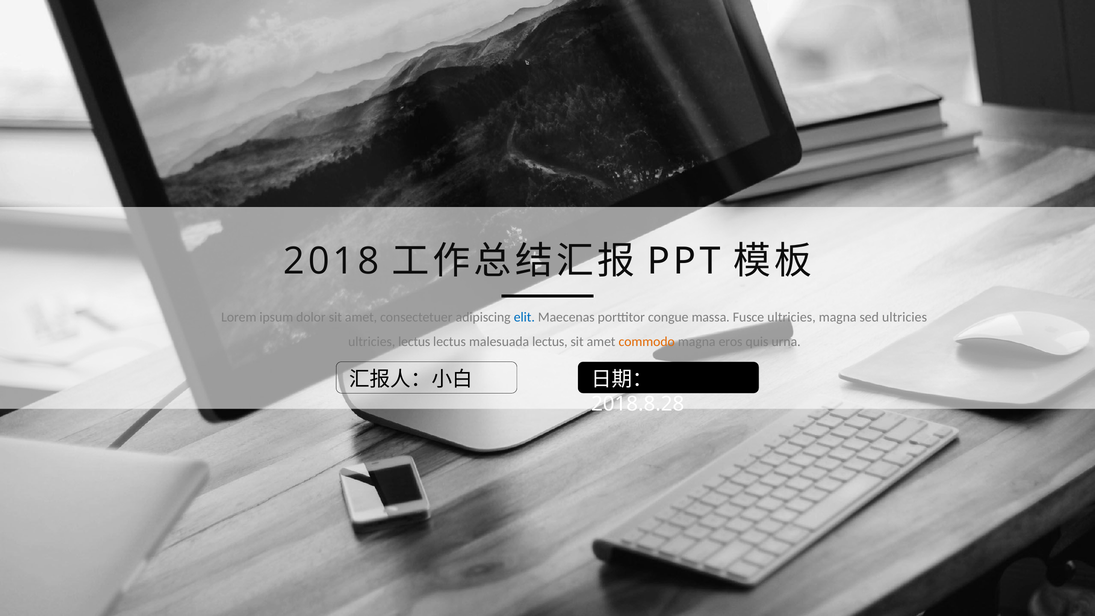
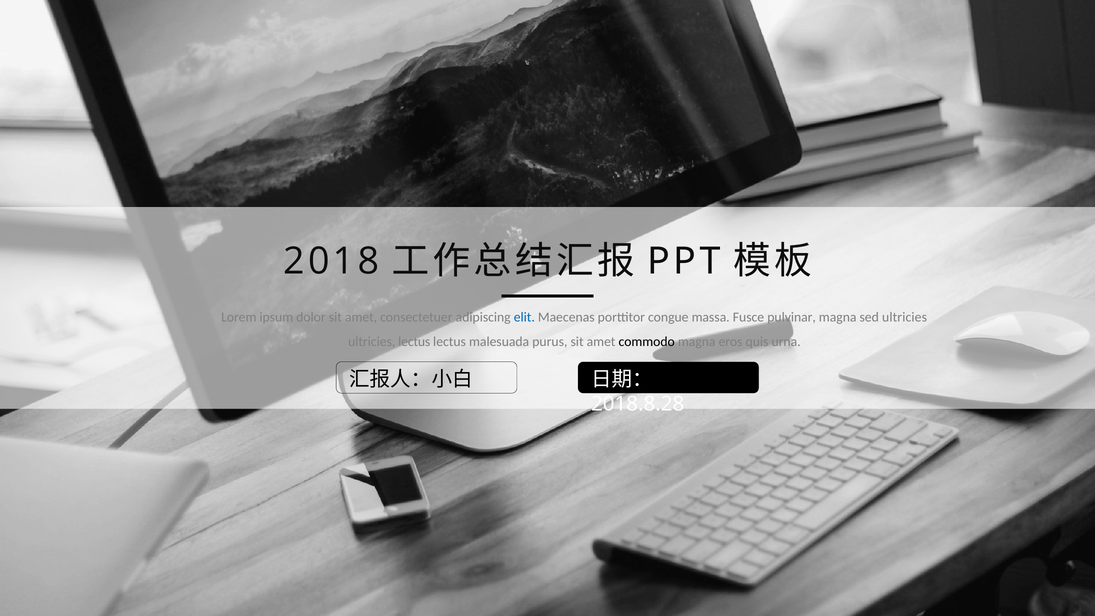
Fusce ultricies: ultricies -> pulvinar
malesuada lectus: lectus -> purus
commodo colour: orange -> black
